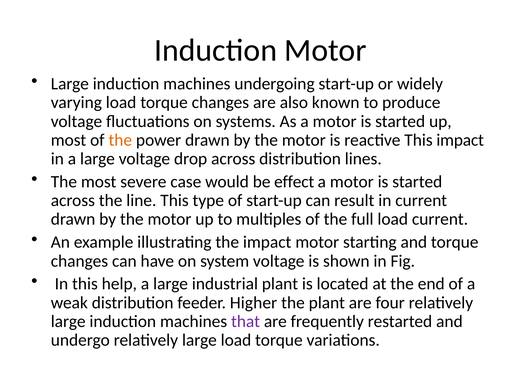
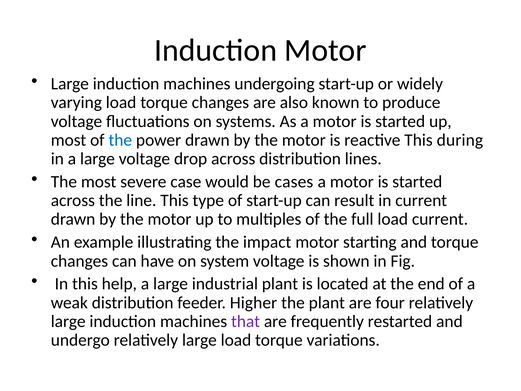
the at (120, 140) colour: orange -> blue
This impact: impact -> during
effect: effect -> cases
